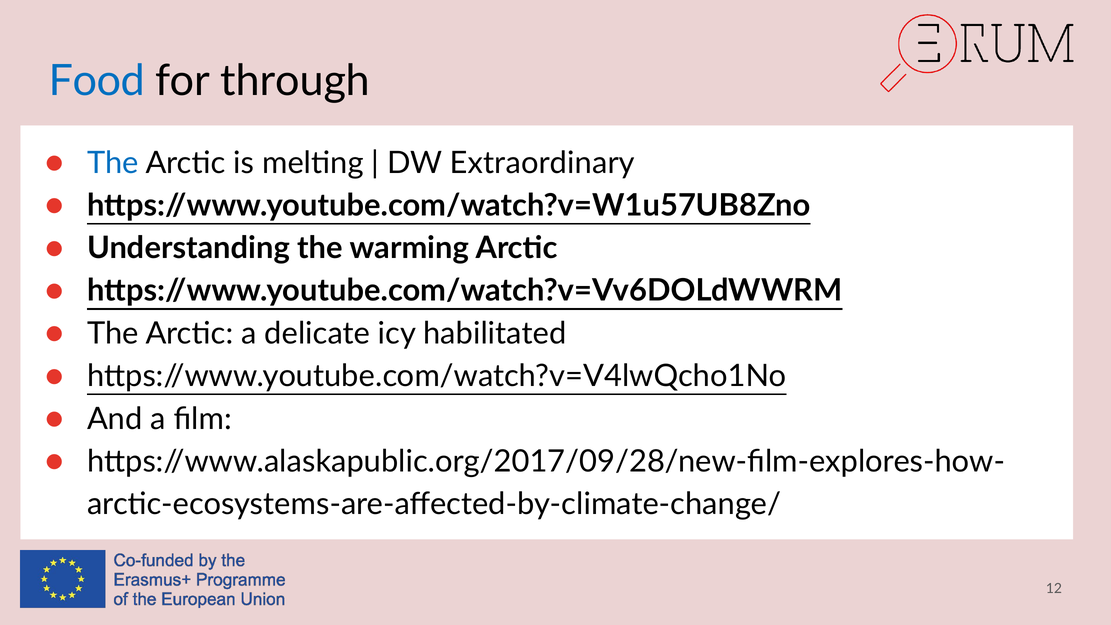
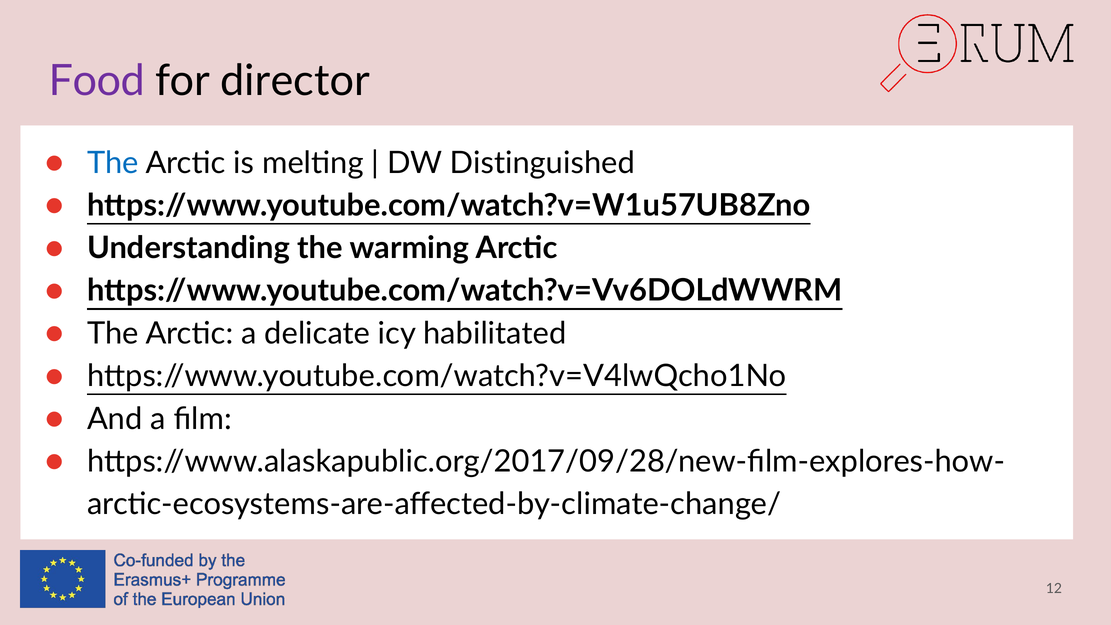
Food colour: blue -> purple
through: through -> director
Extraordinary: Extraordinary -> Distinguished
